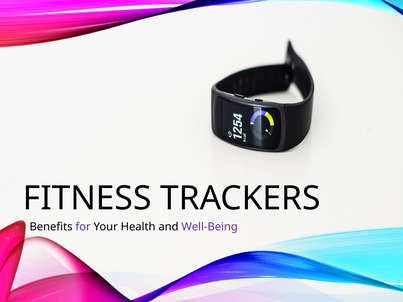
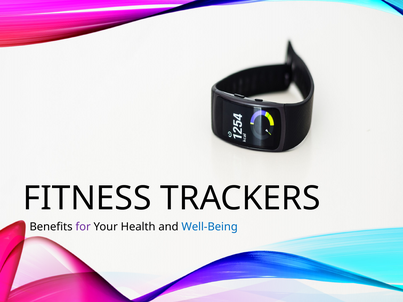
Well-Being colour: purple -> blue
